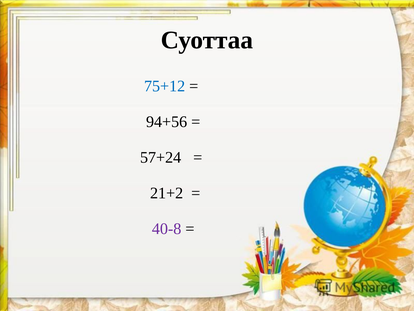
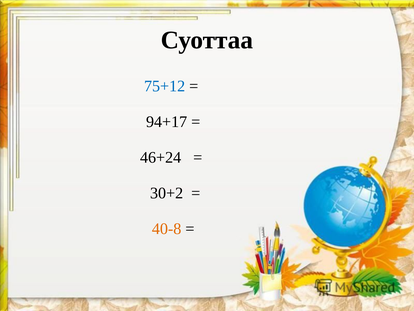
94+56: 94+56 -> 94+17
57+24: 57+24 -> 46+24
21+2: 21+2 -> 30+2
40-8 colour: purple -> orange
